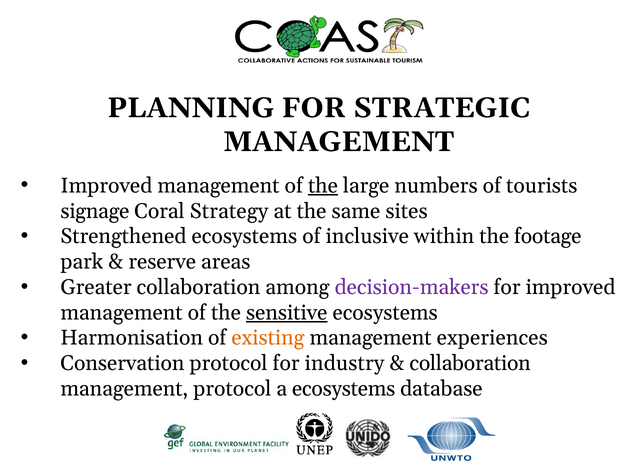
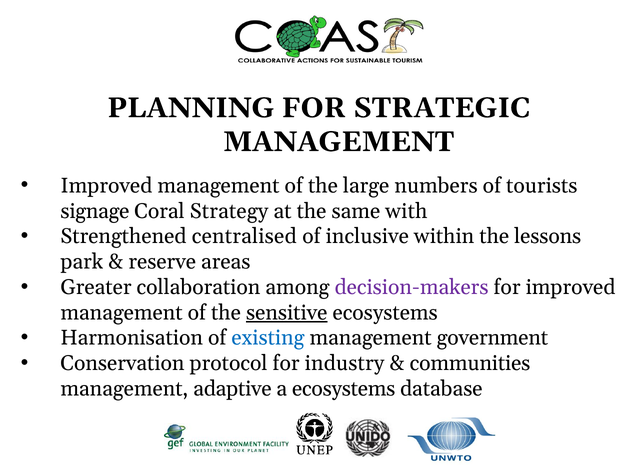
the at (323, 186) underline: present -> none
sites: sites -> with
Strengthened ecosystems: ecosystems -> centralised
footage: footage -> lessons
existing colour: orange -> blue
experiences: experiences -> government
collaboration at (470, 364): collaboration -> communities
management protocol: protocol -> adaptive
